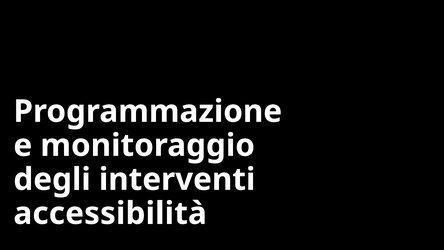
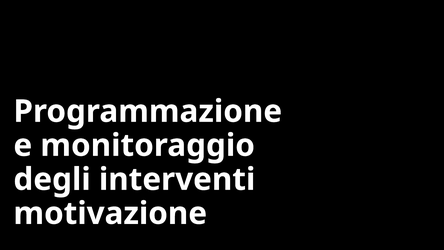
accessibilità: accessibilità -> motivazione
